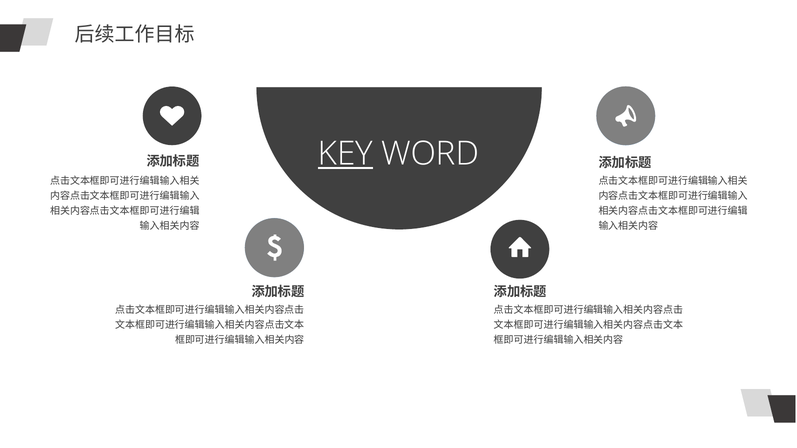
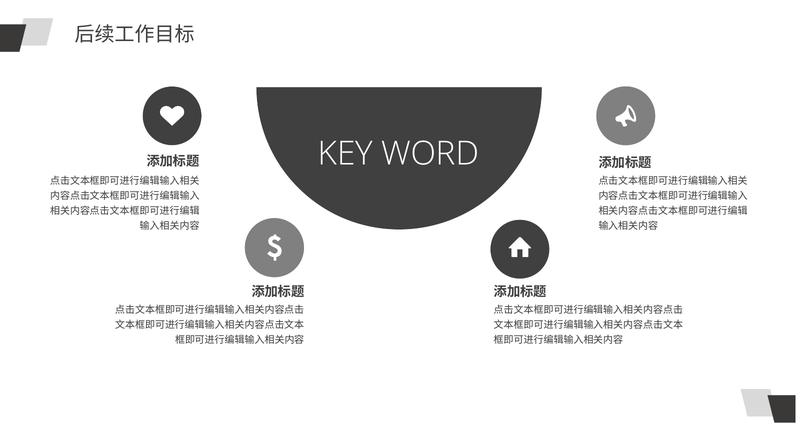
KEY underline: present -> none
